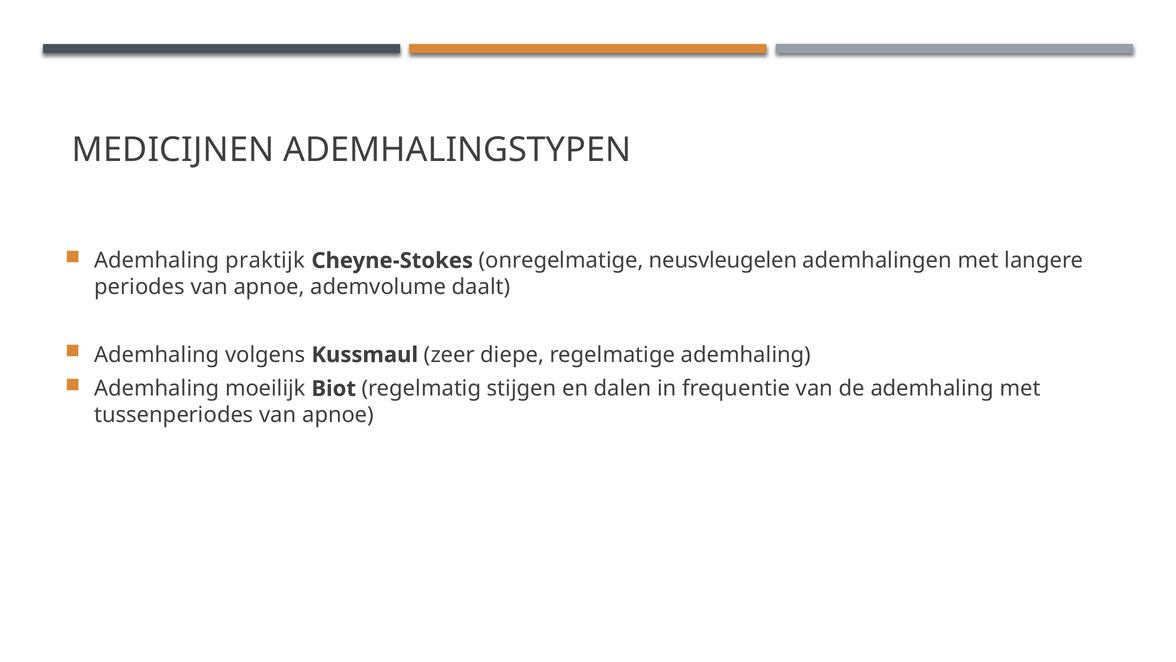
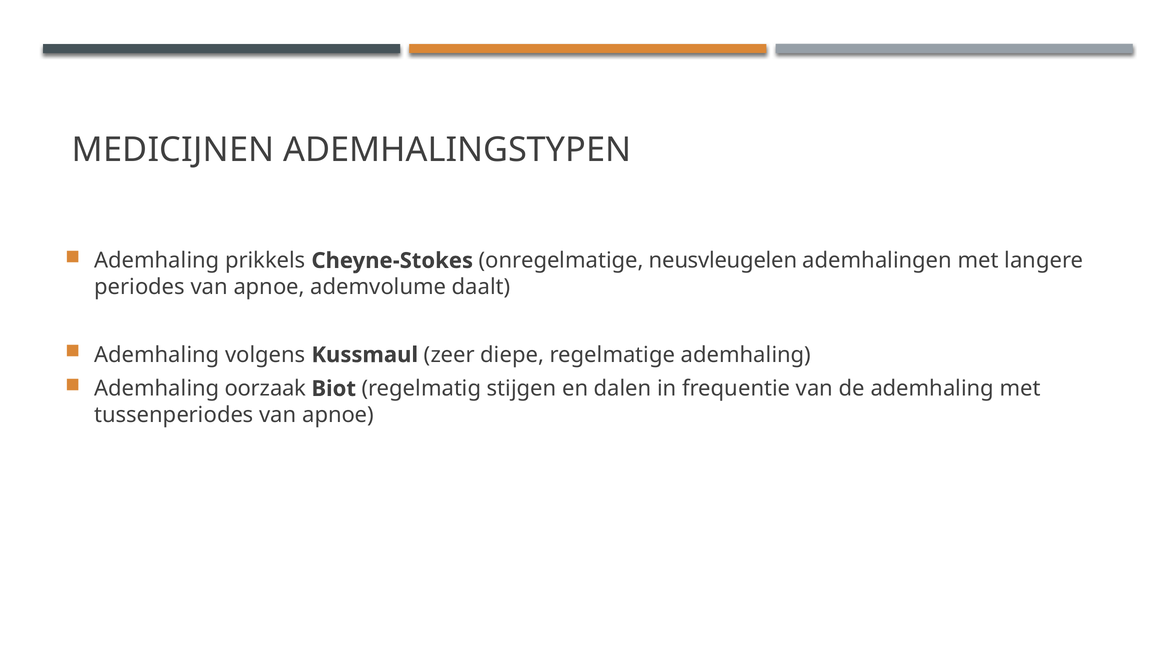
praktijk: praktijk -> prikkels
moeilijk: moeilijk -> oorzaak
